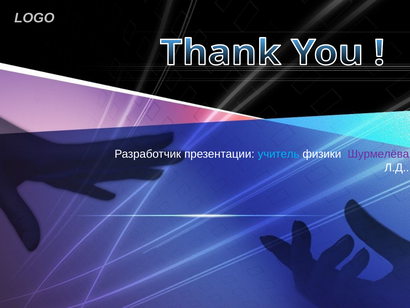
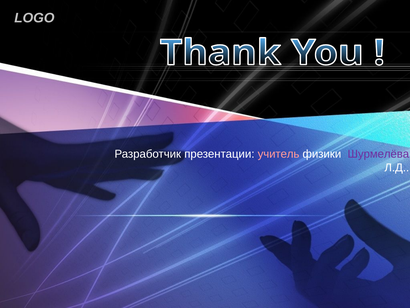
учитель colour: light blue -> pink
